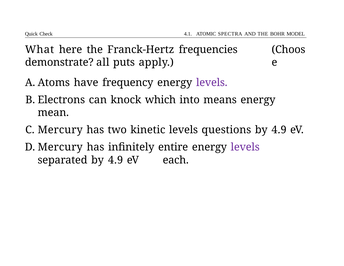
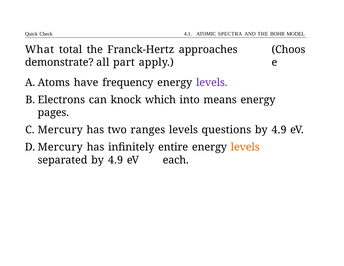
here: here -> total
frequencies: frequencies -> approaches
puts: puts -> part
mean: mean -> pages
kinetic: kinetic -> ranges
levels at (245, 147) colour: purple -> orange
